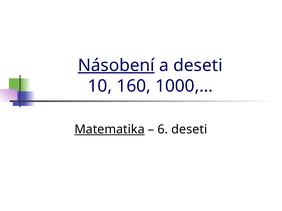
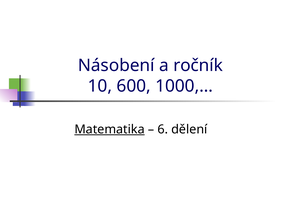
Násobení underline: present -> none
a deseti: deseti -> ročník
160: 160 -> 600
6 deseti: deseti -> dělení
